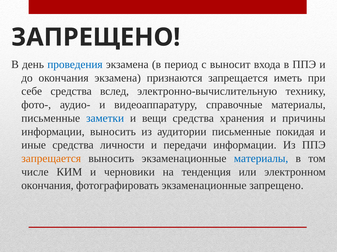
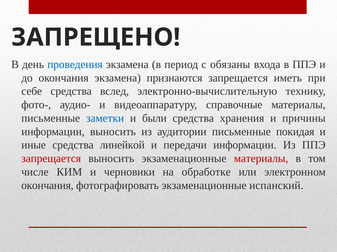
выносит: выносит -> обязаны
вещи: вещи -> были
личности: личности -> линейкой
запрещается at (51, 159) colour: orange -> red
материалы at (261, 159) colour: blue -> red
тенденция: тенденция -> обработке
экзаменационные запрещено: запрещено -> испанский
